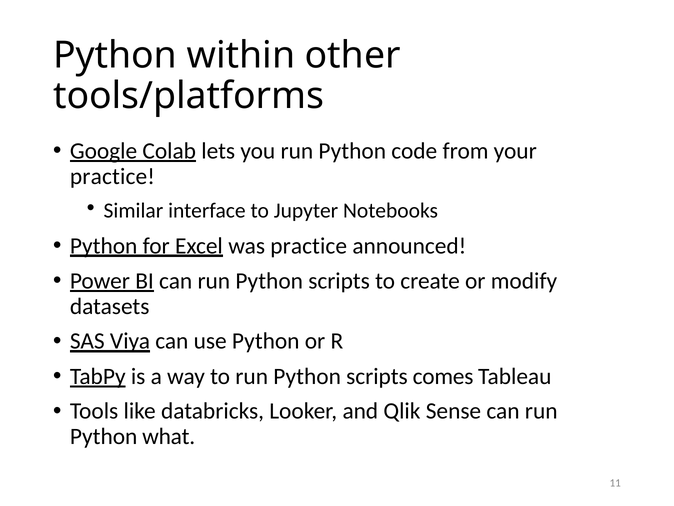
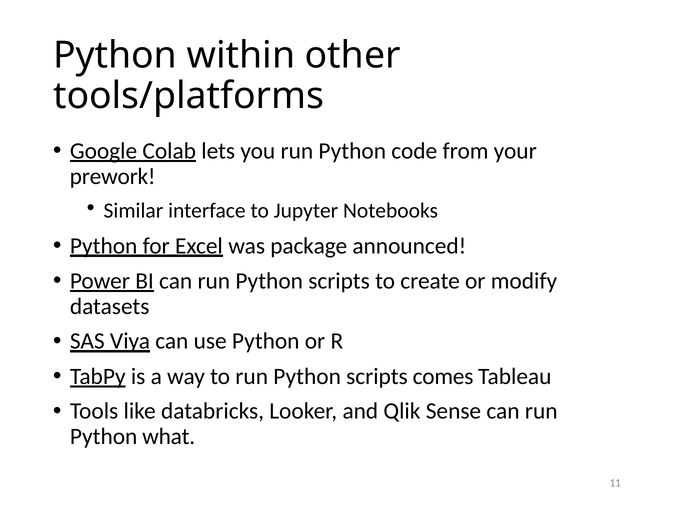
practice at (112, 176): practice -> prework
was practice: practice -> package
